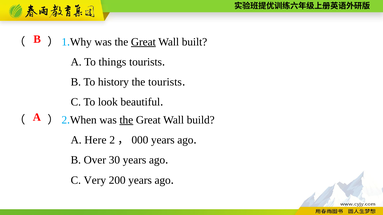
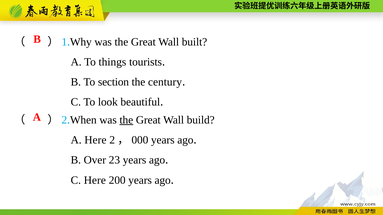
Great at (143, 42) underline: present -> none
history: history -> section
the tourists: tourists -> century
30: 30 -> 23
C Very: Very -> Here
